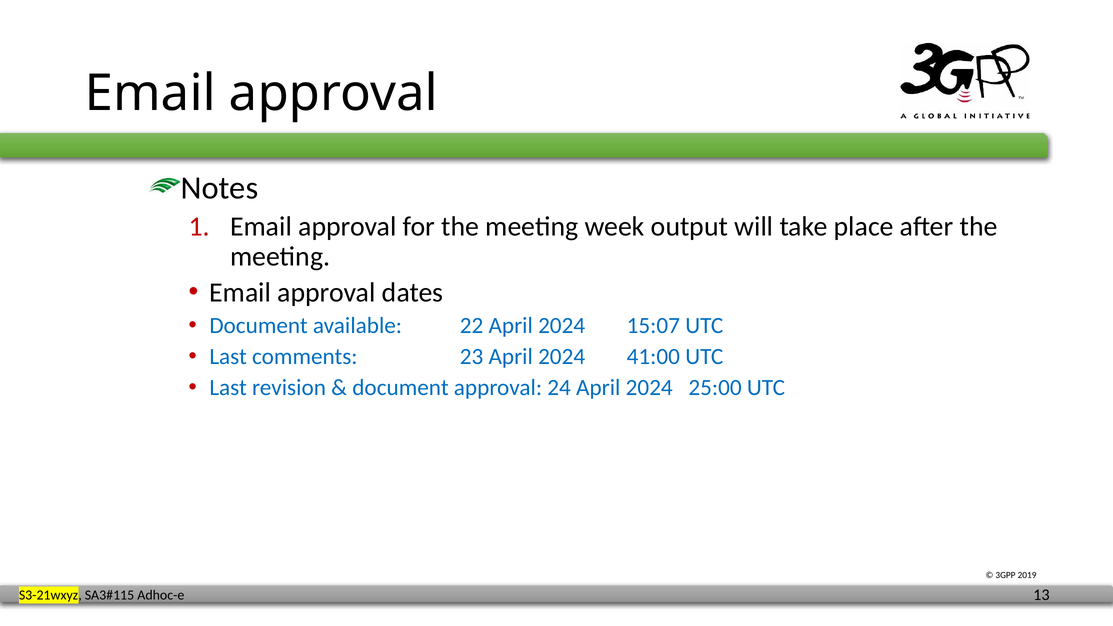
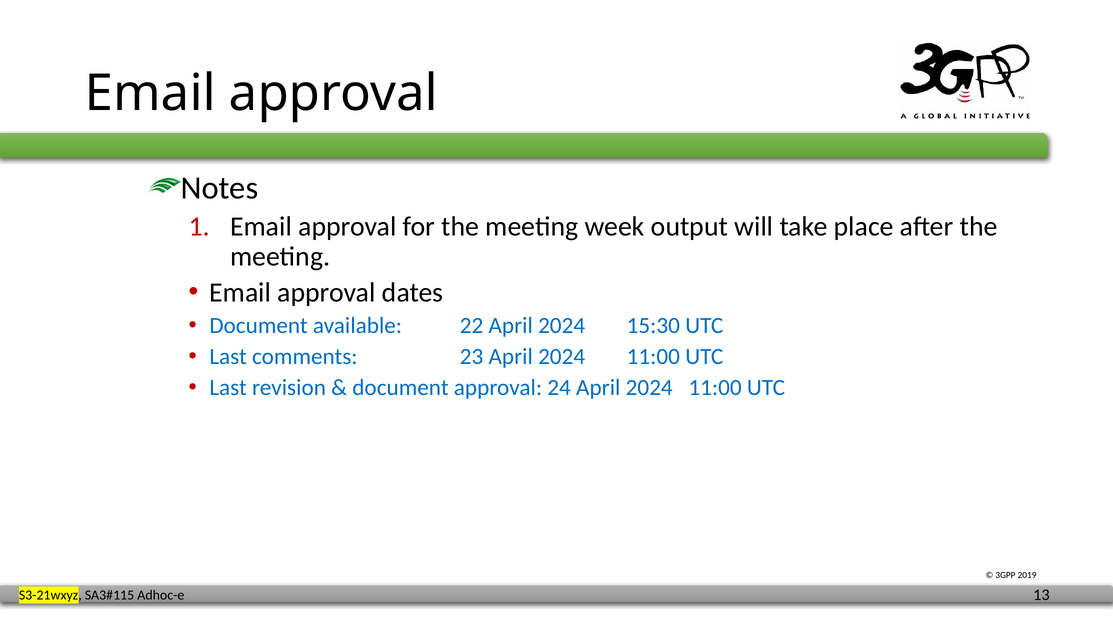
15:07: 15:07 -> 15:30
23 April 2024 41:00: 41:00 -> 11:00
24 April 2024 25:00: 25:00 -> 11:00
